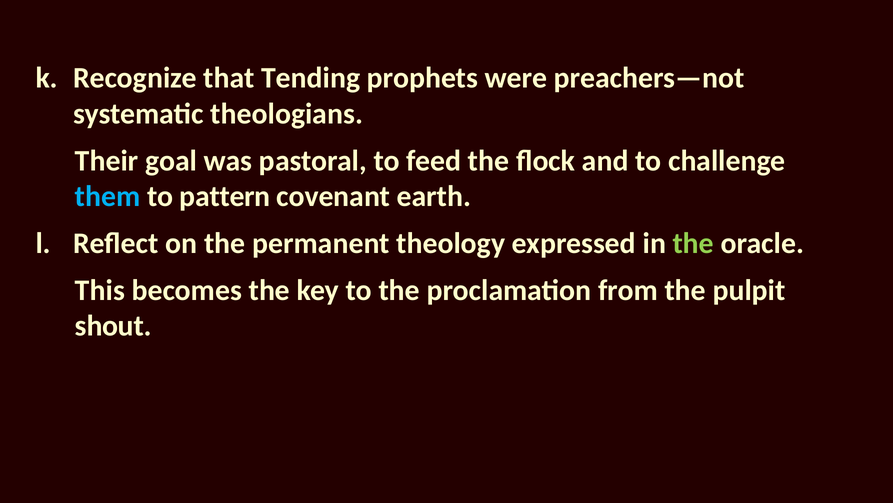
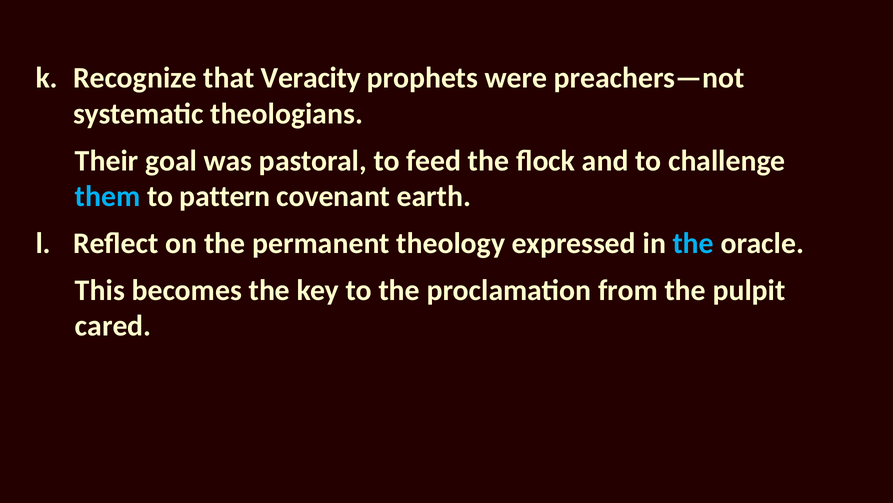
Tending: Tending -> Veracity
the at (693, 243) colour: light green -> light blue
shout: shout -> cared
